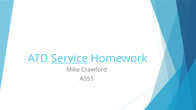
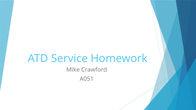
Service underline: present -> none
